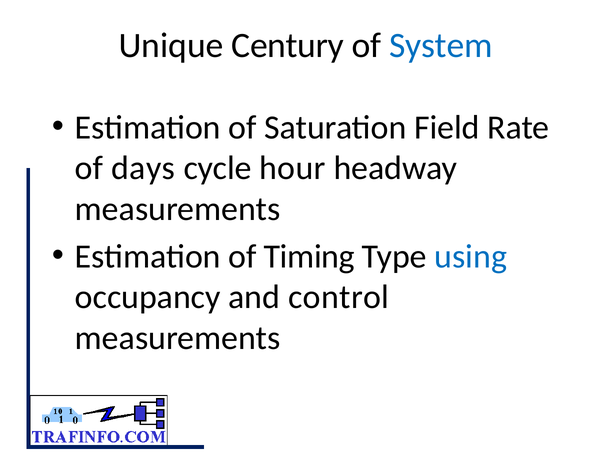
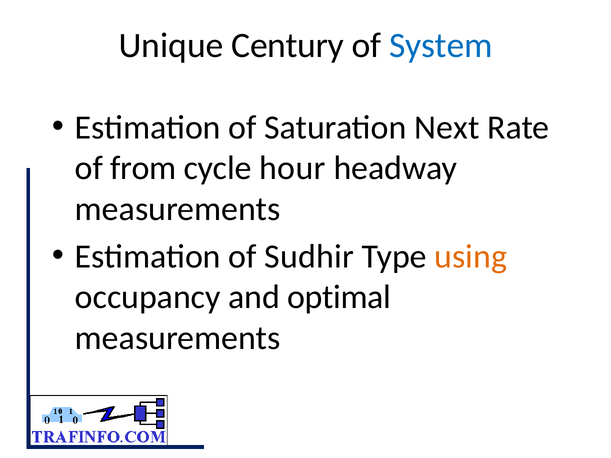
Field: Field -> Next
days: days -> from
Timing: Timing -> Sudhir
using colour: blue -> orange
control: control -> optimal
